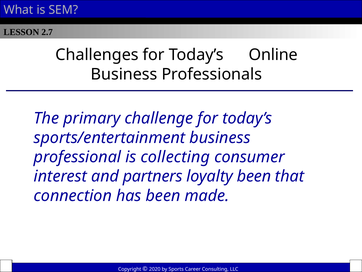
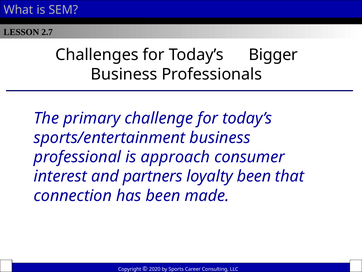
Online: Online -> Bigger
collecting: collecting -> approach
